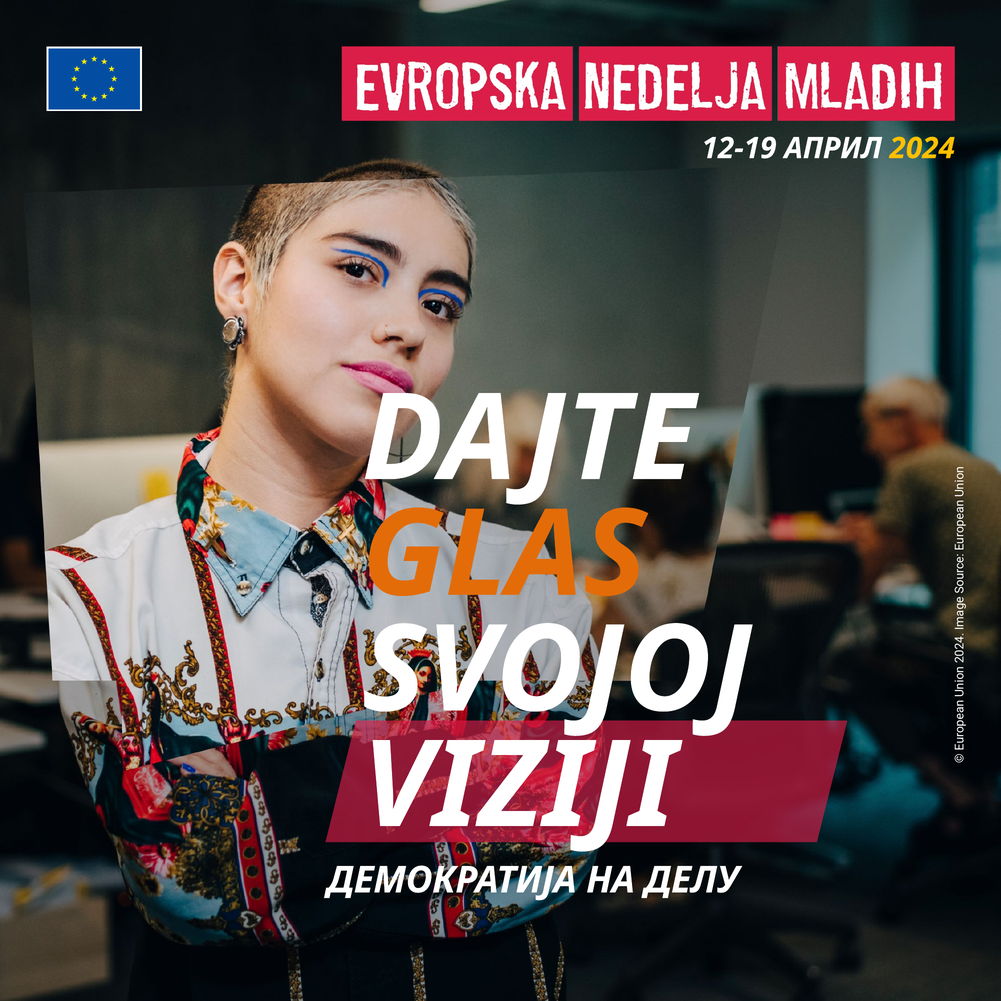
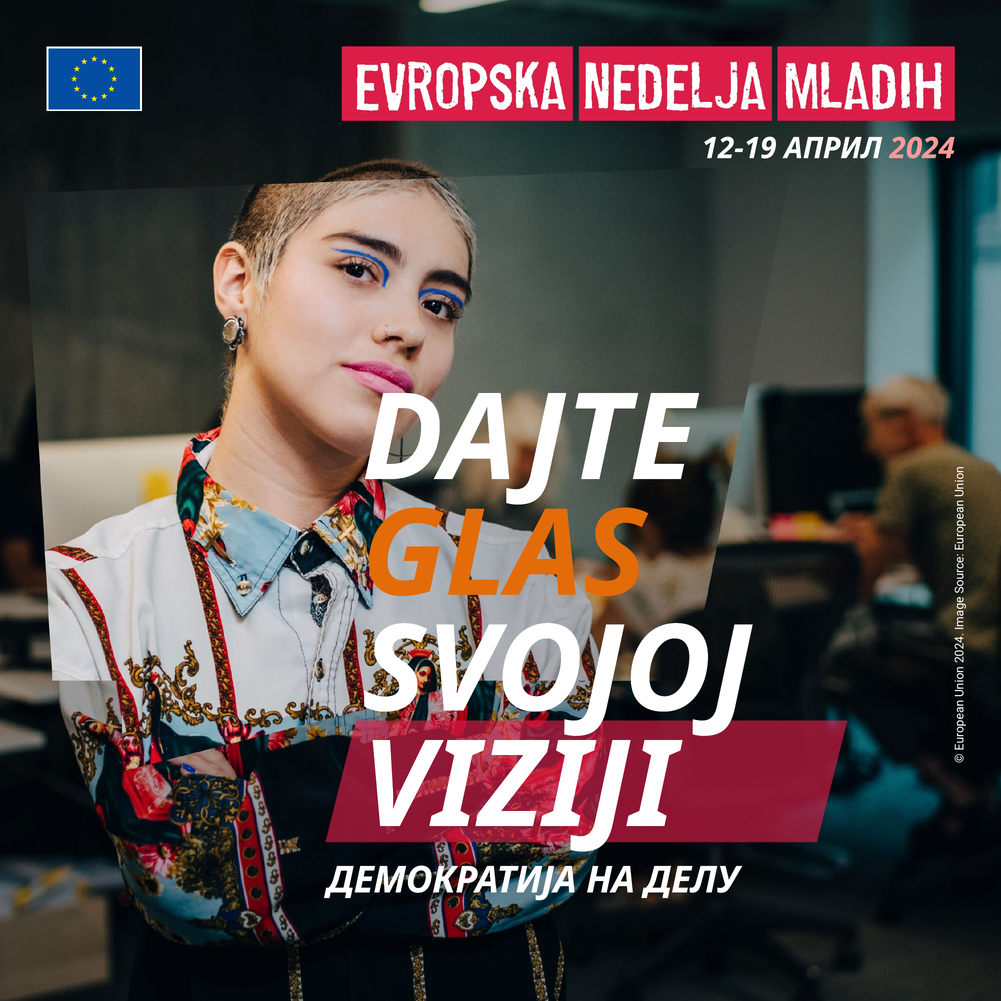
2024 colour: yellow -> pink
